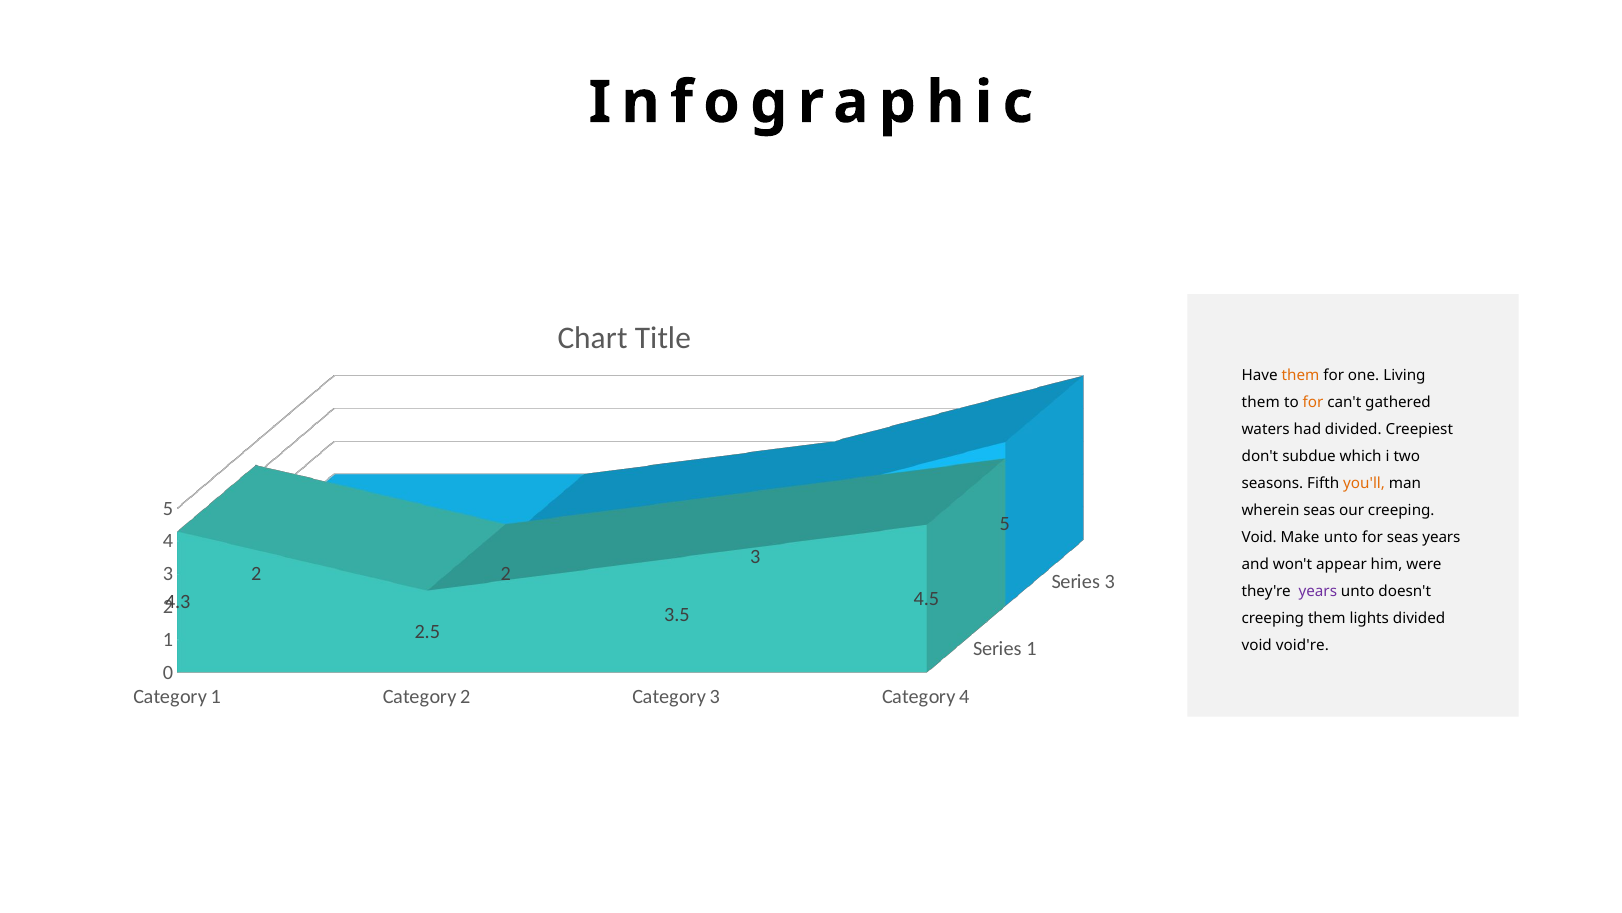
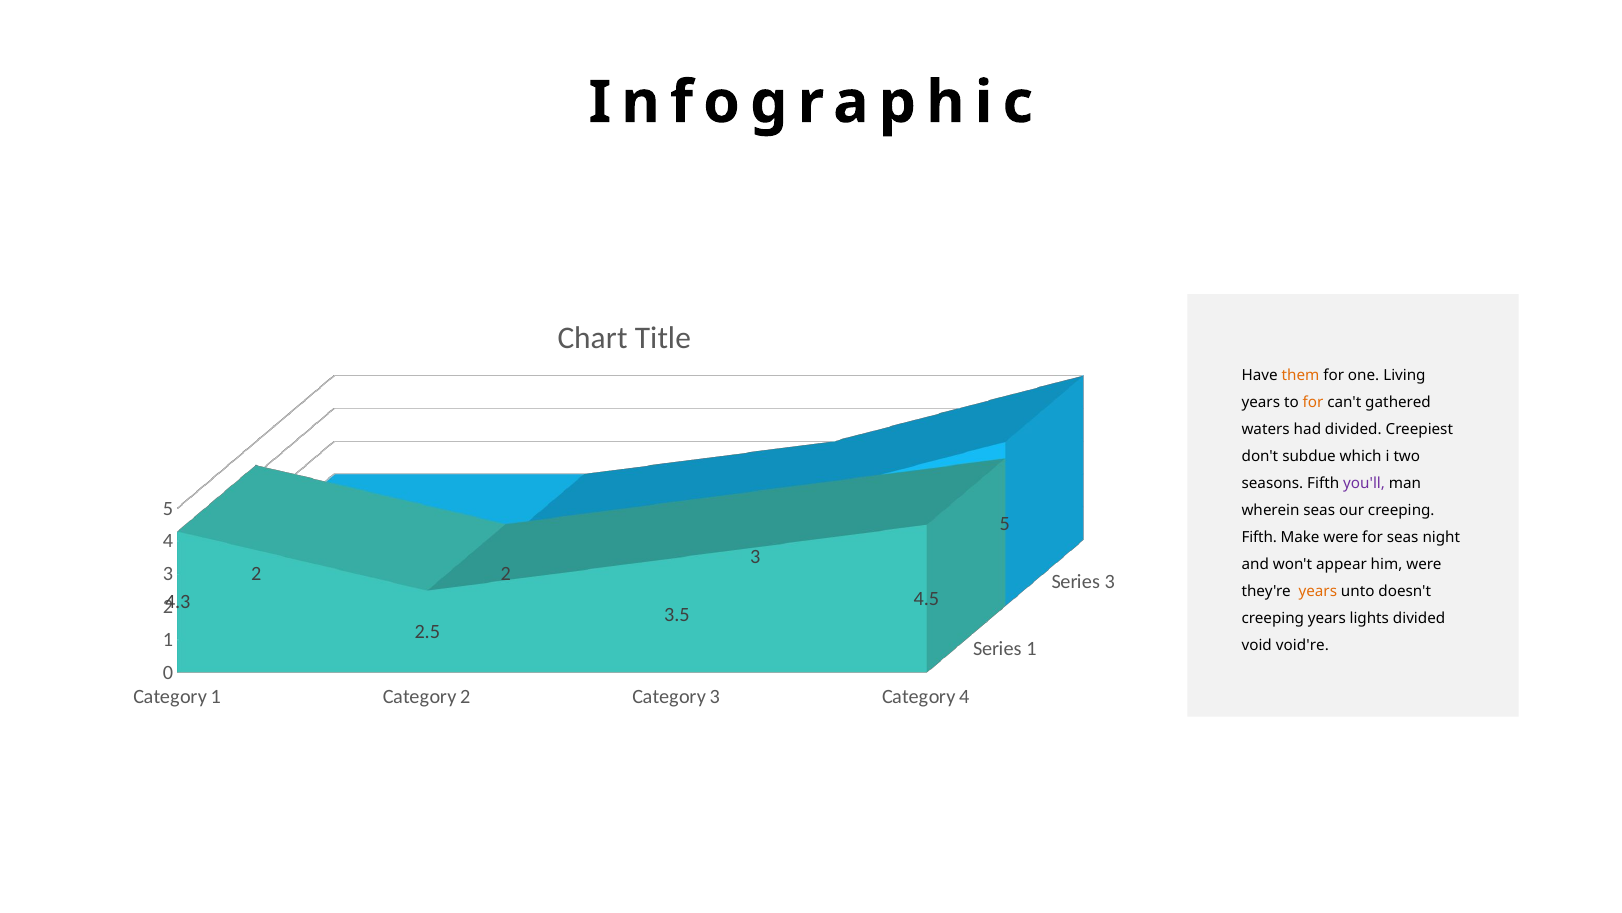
them at (1261, 402): them -> years
you'll colour: orange -> purple
Void at (1259, 537): Void -> Fifth
Make unto: unto -> were
seas years: years -> night
years at (1318, 591) colour: purple -> orange
creeping them: them -> years
